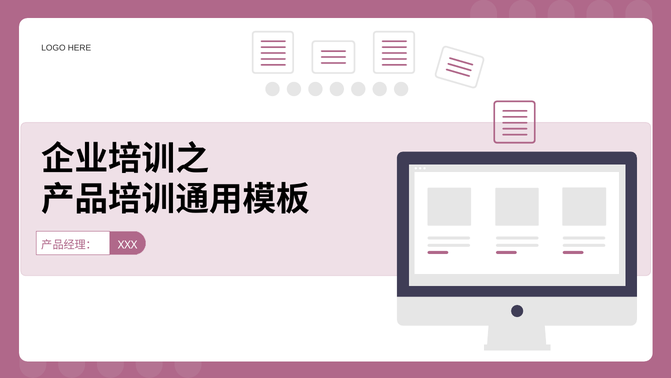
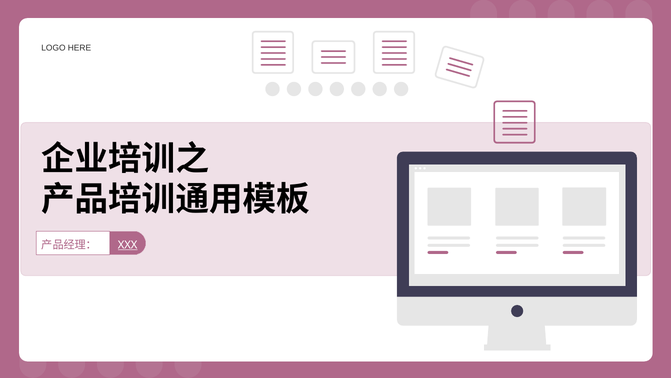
XXX underline: none -> present
